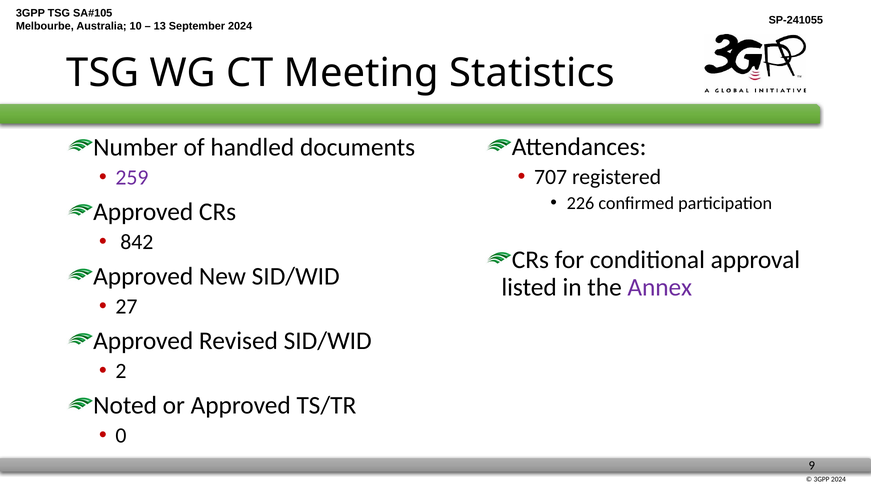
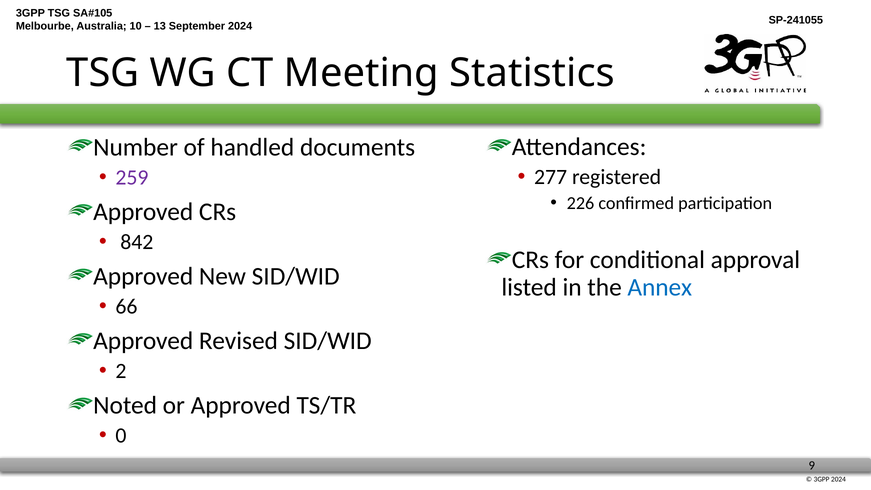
707: 707 -> 277
Annex colour: purple -> blue
27: 27 -> 66
